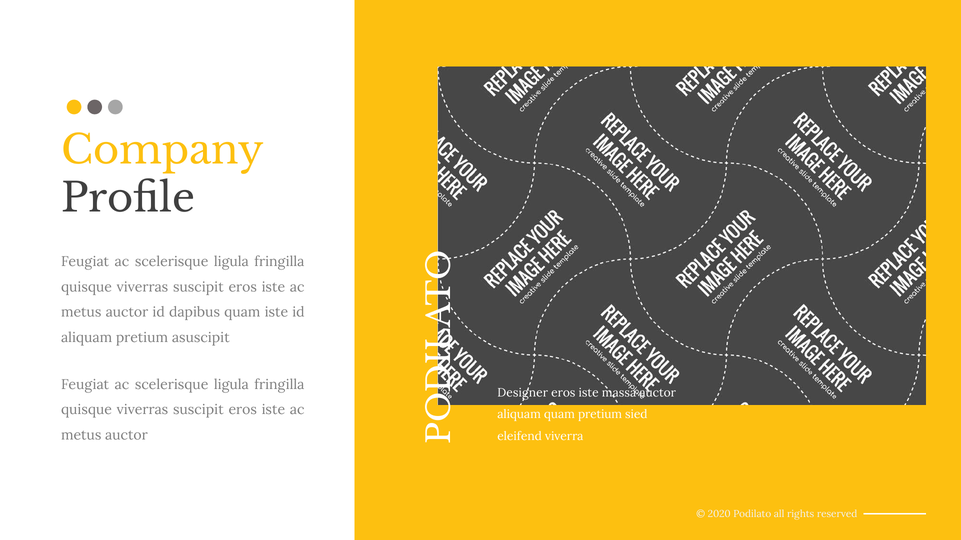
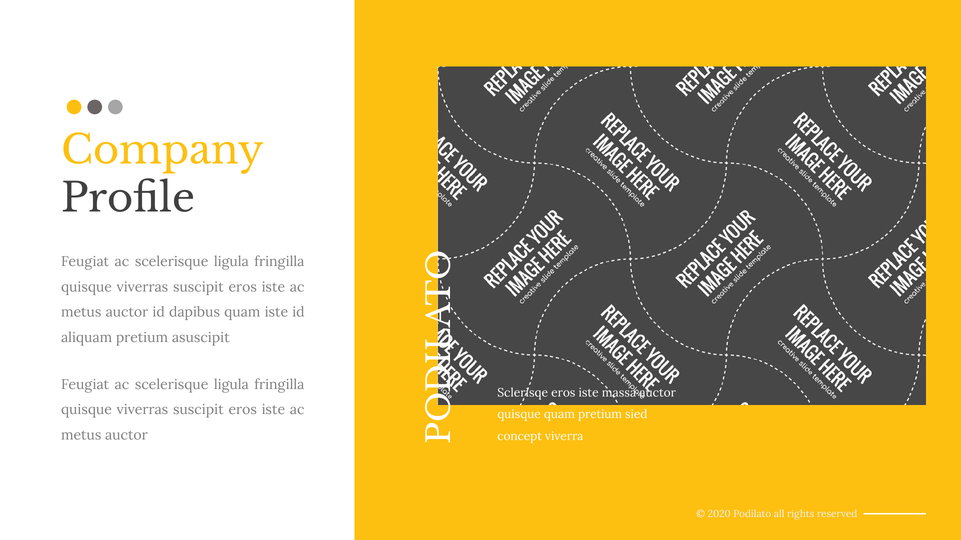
Designer: Designer -> Sclerisqe
aliquam at (519, 415): aliquam -> quisque
eleifend: eleifend -> concept
